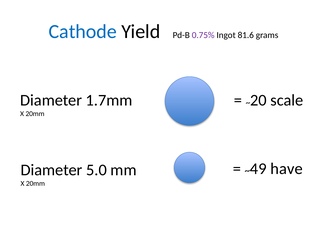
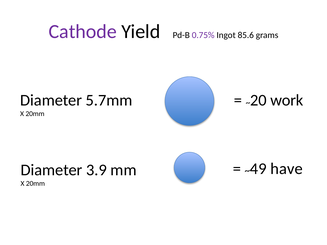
Cathode colour: blue -> purple
81.6: 81.6 -> 85.6
1.7mm: 1.7mm -> 5.7mm
scale: scale -> work
5.0: 5.0 -> 3.9
